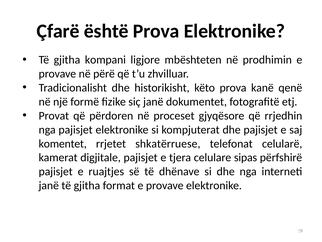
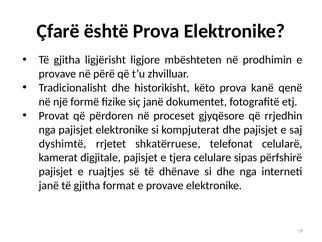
kompani: kompani -> ligjërisht
komentet: komentet -> dyshimtë
